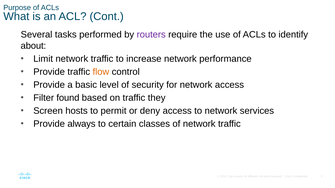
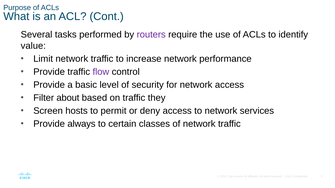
about: about -> value
flow colour: orange -> purple
found: found -> about
